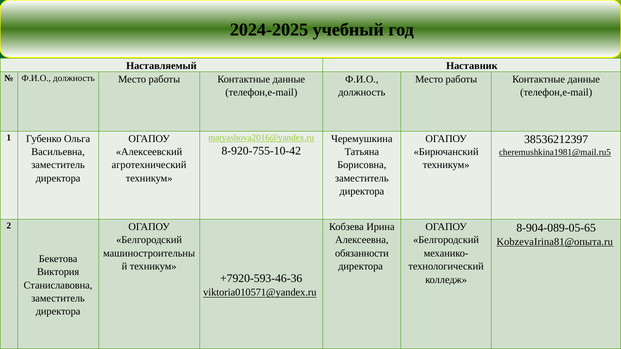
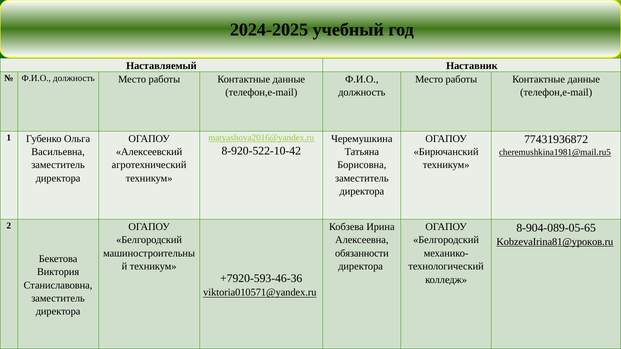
38536212397: 38536212397 -> 77431936872
8-920-755-10-42: 8-920-755-10-42 -> 8-920-522-10-42
KobzevaIrina81@опыта.ru: KobzevaIrina81@опыта.ru -> KobzevaIrina81@уроков.ru
